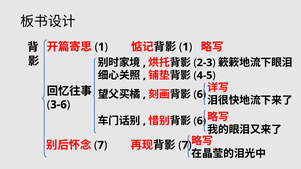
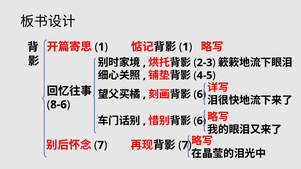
3-6: 3-6 -> 8-6
